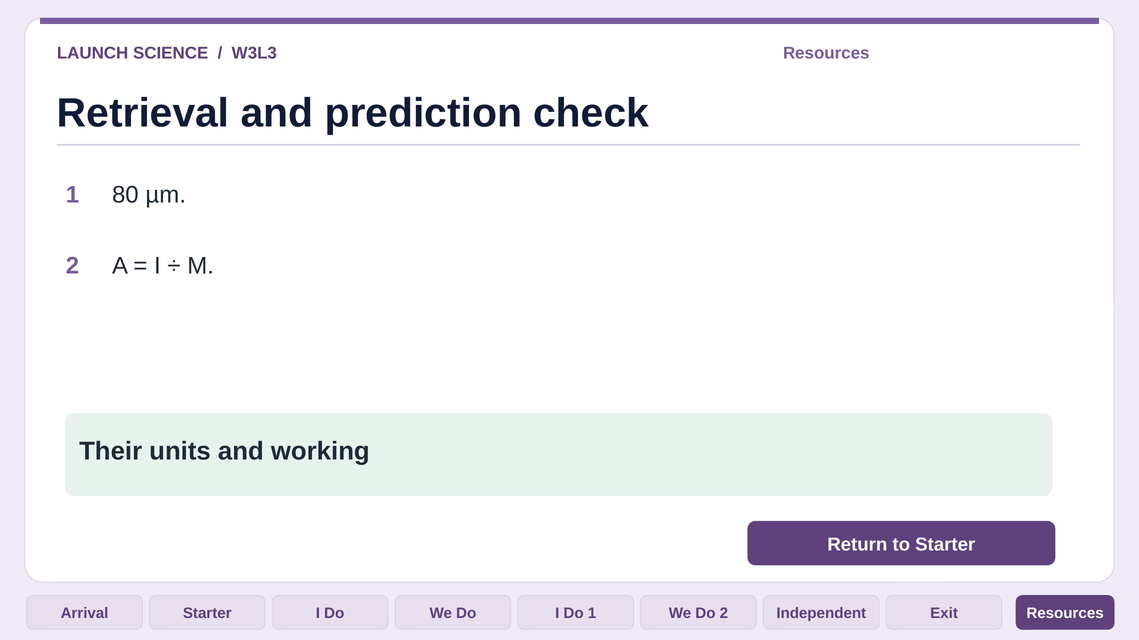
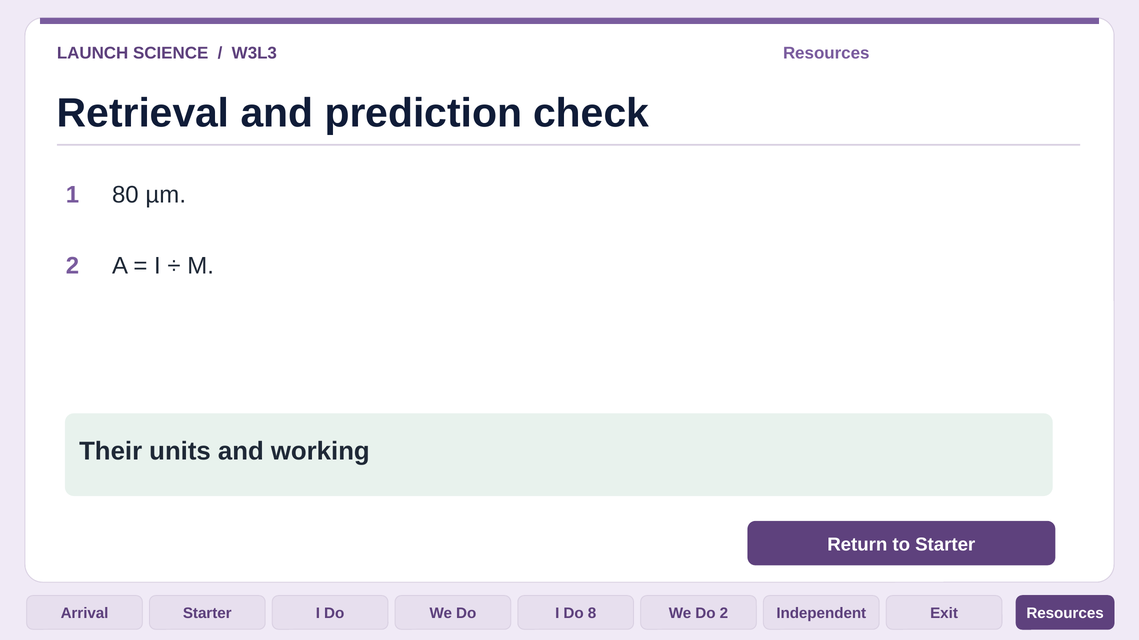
Do 1: 1 -> 8
